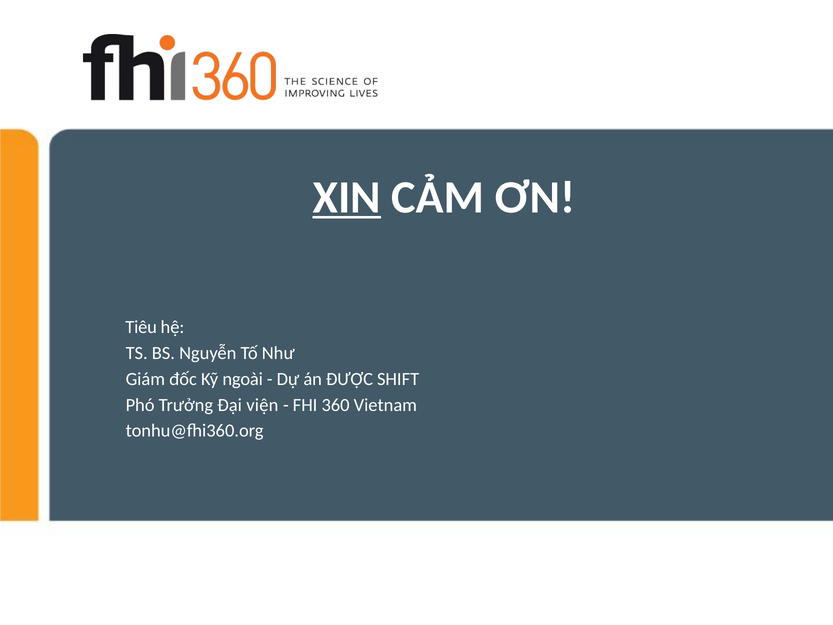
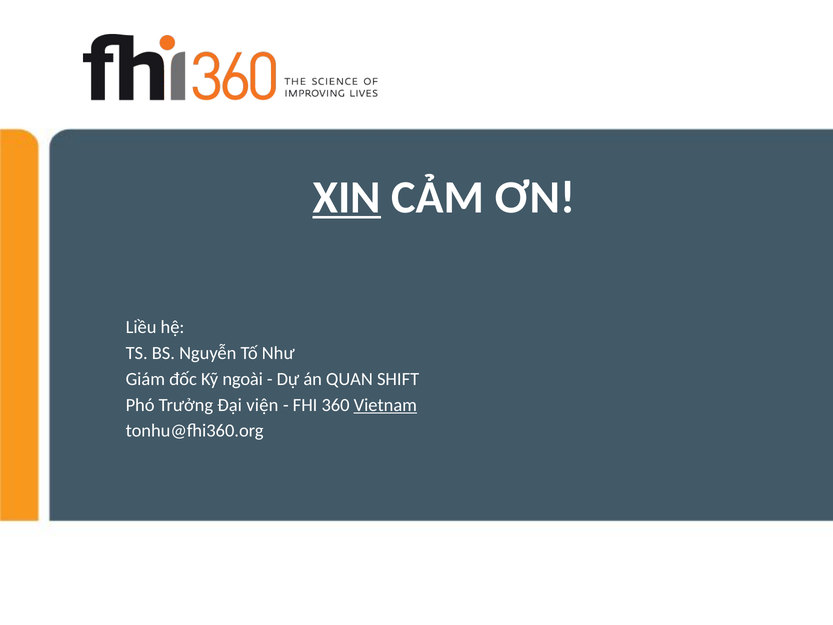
Tiêu: Tiêu -> Liều
ĐƯỢC: ĐƯỢC -> QUAN
Vietnam underline: none -> present
